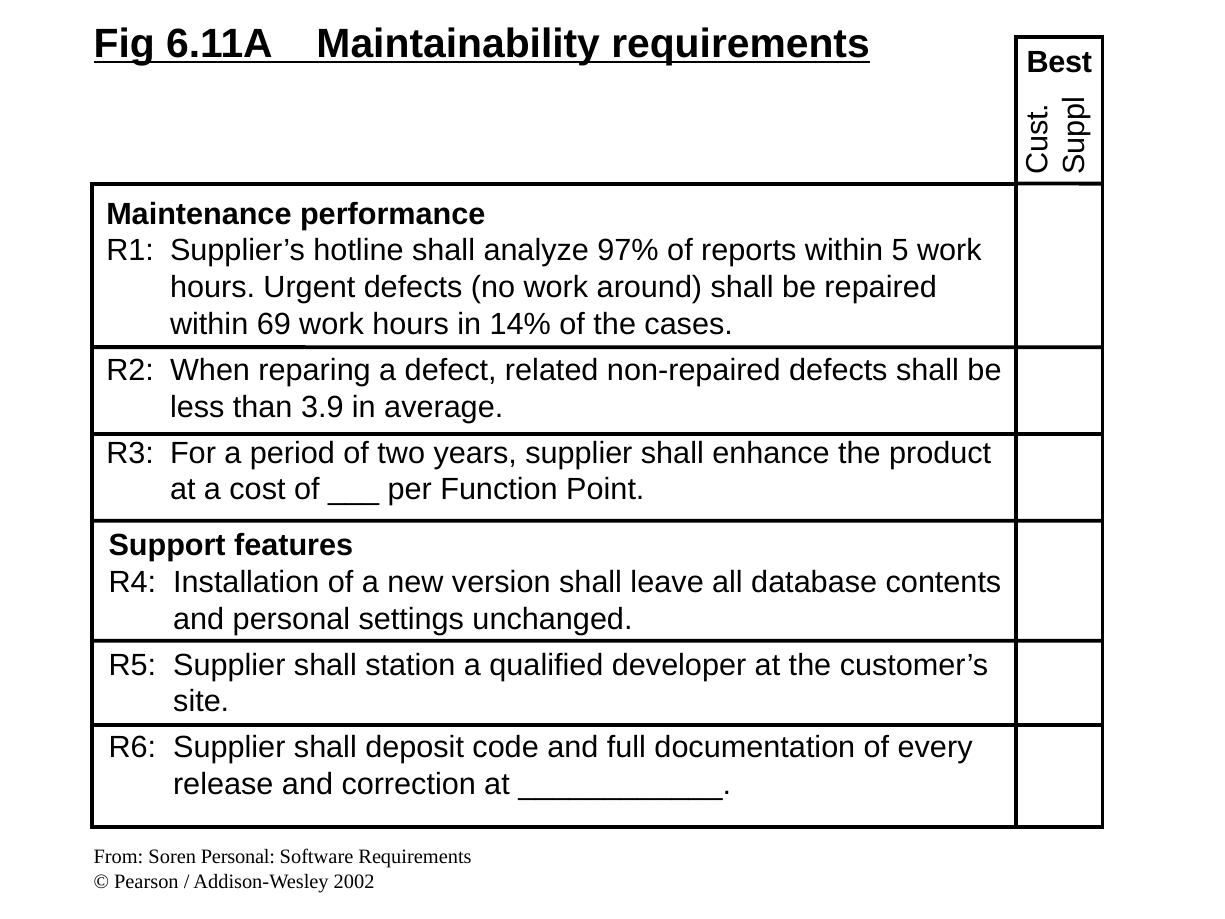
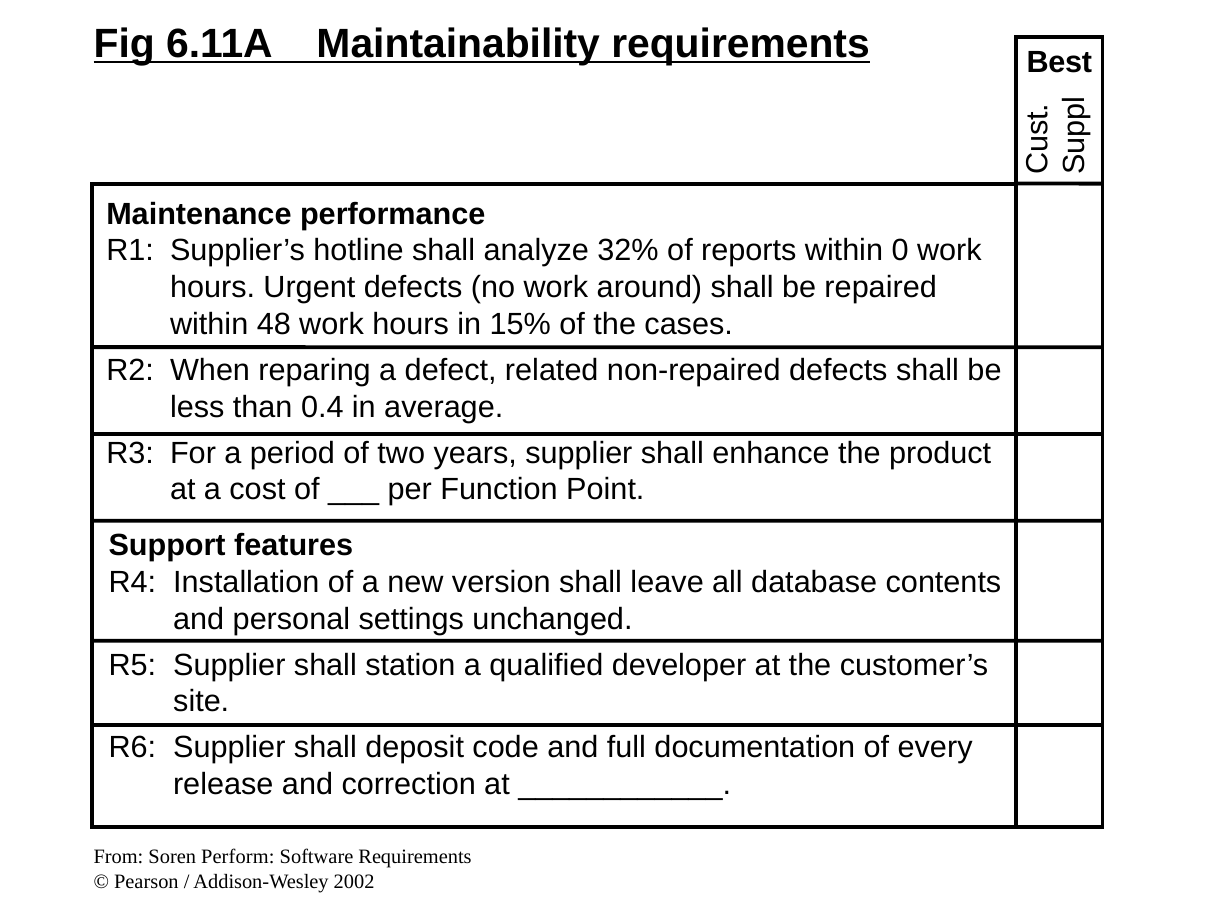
97%: 97% -> 32%
5: 5 -> 0
69: 69 -> 48
14%: 14% -> 15%
3.9: 3.9 -> 0.4
Soren Personal: Personal -> Perform
